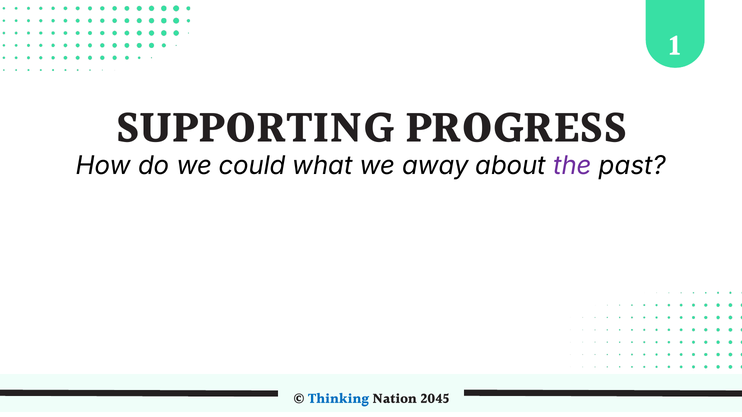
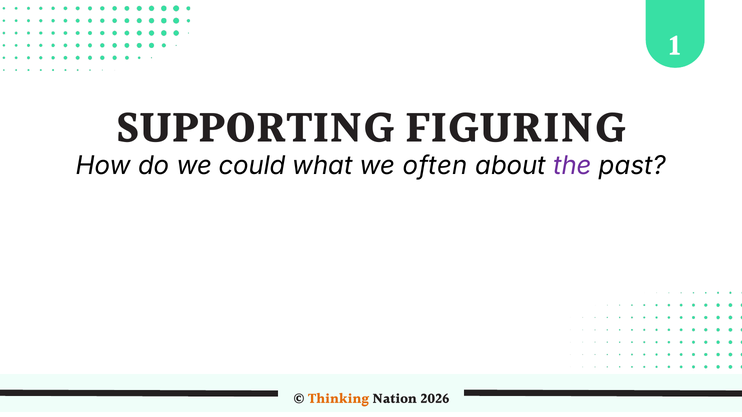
PROGRESS: PROGRESS -> FIGURING
away: away -> often
Thinking colour: blue -> orange
2045: 2045 -> 2026
